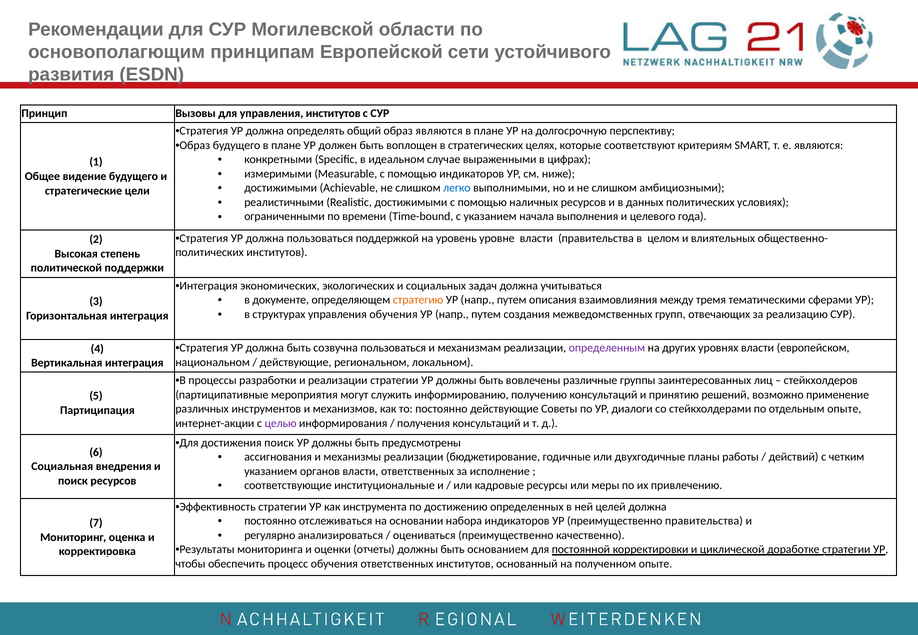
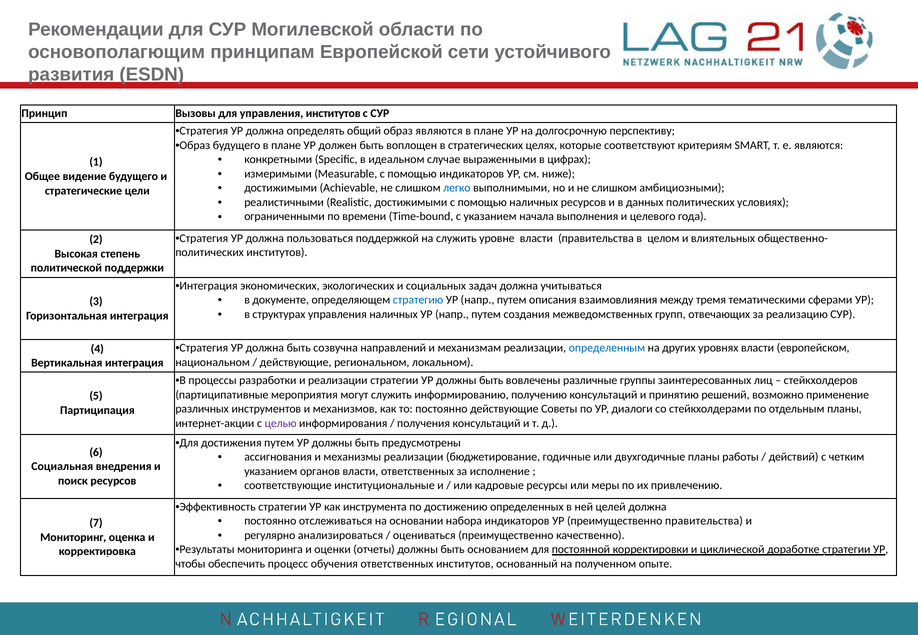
на уровень: уровень -> служить
стратегию colour: orange -> blue
управления обучения: обучения -> наличных
созвучна пользоваться: пользоваться -> направлений
определенным colour: purple -> blue
отдельным опыте: опыте -> планы
достижения поиск: поиск -> путем
